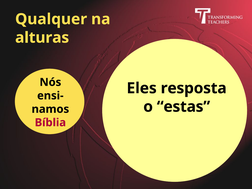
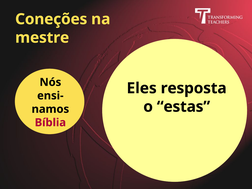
Qualquer: Qualquer -> Coneções
alturas: alturas -> mestre
